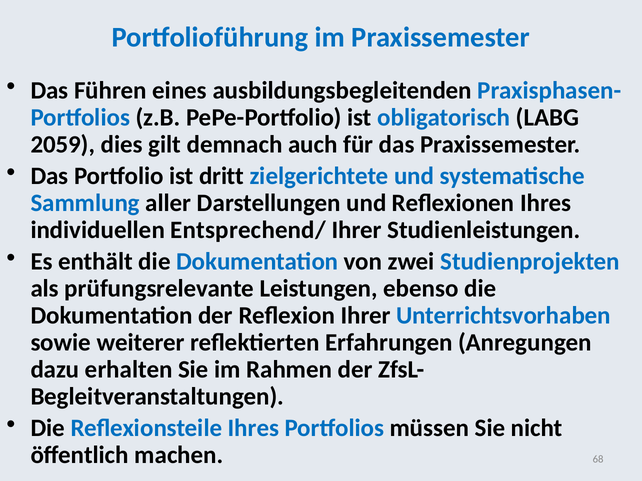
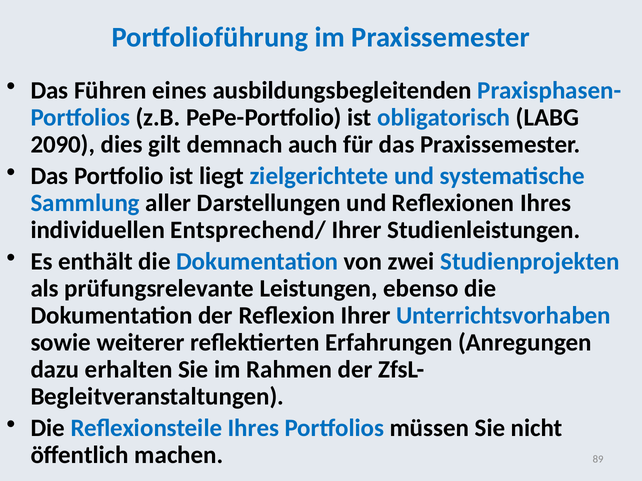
2059: 2059 -> 2090
dritt: dritt -> liegt
68: 68 -> 89
